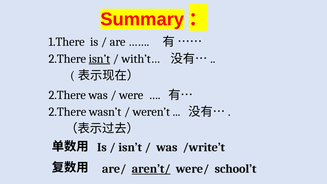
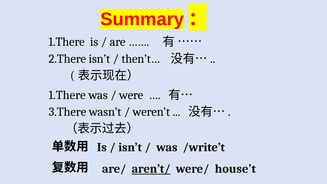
isn’t at (99, 59) underline: present -> none
with’t…: with’t… -> then’t…
2.There at (67, 95): 2.There -> 1.There
2.There at (67, 112): 2.There -> 3.There
school’t: school’t -> house’t
